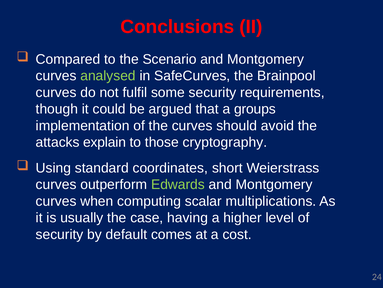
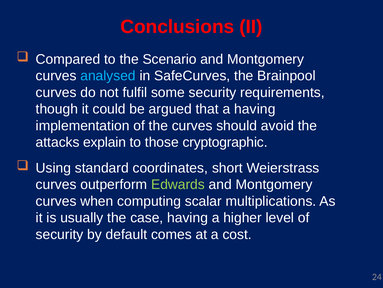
analysed colour: light green -> light blue
a groups: groups -> having
cryptography: cryptography -> cryptographic
